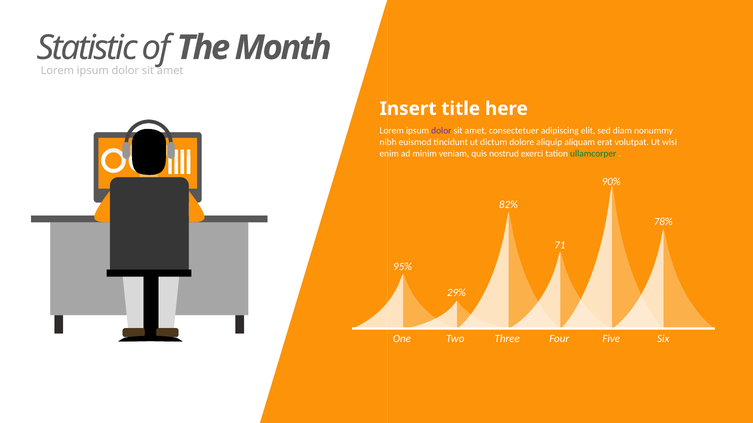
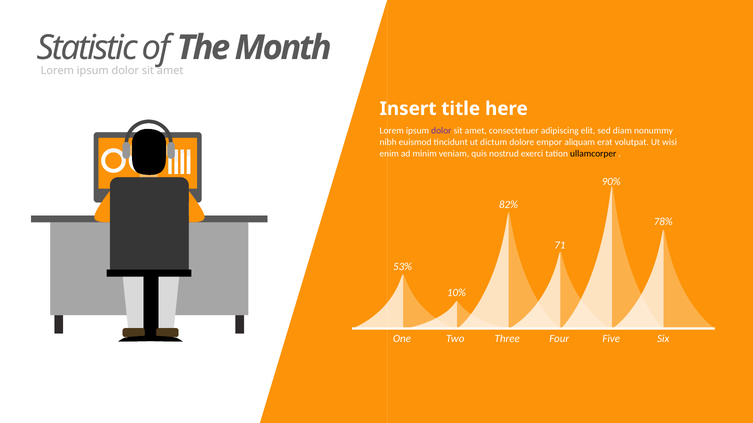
aliquip: aliquip -> empor
ullamcorper colour: green -> black
95%: 95% -> 53%
29%: 29% -> 10%
